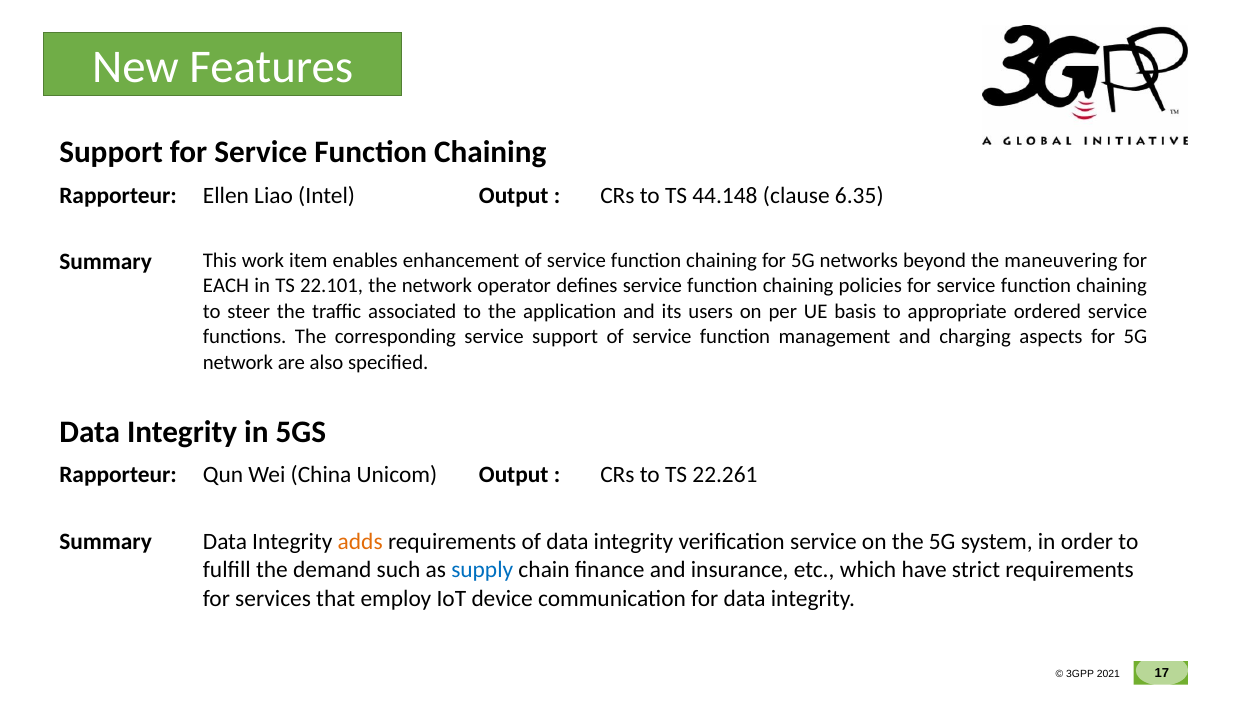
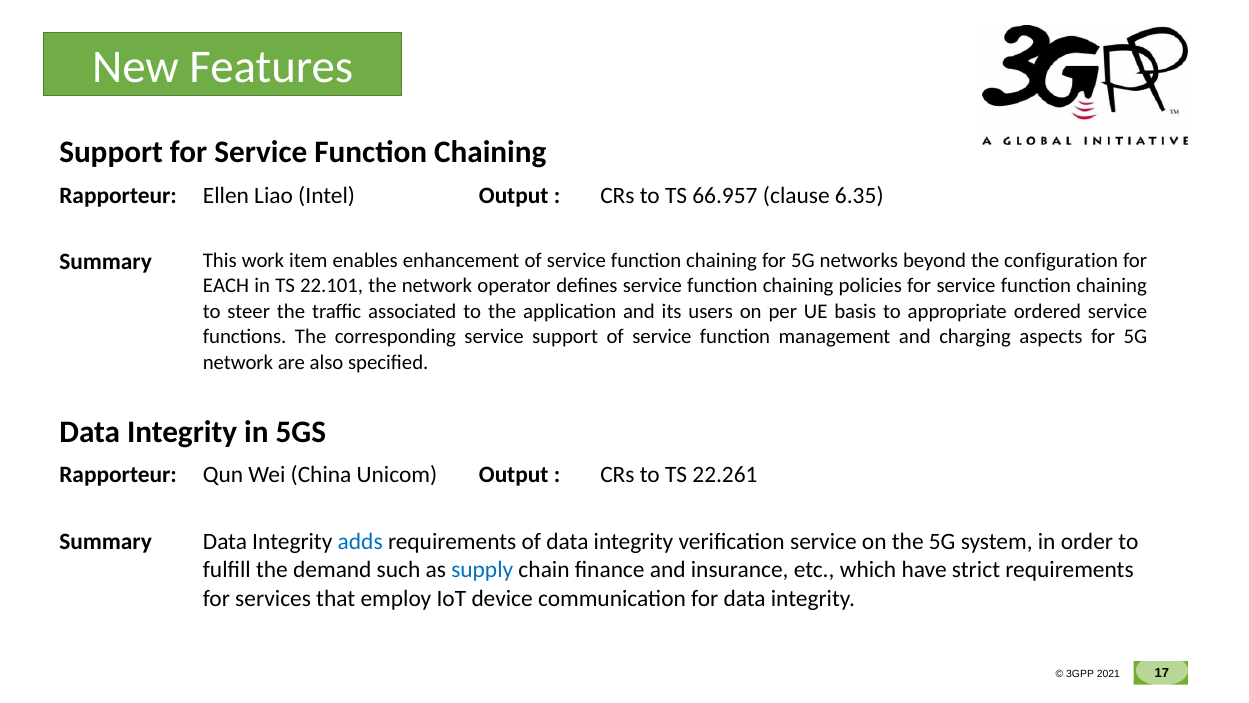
44.148: 44.148 -> 66.957
maneuvering: maneuvering -> configuration
adds colour: orange -> blue
